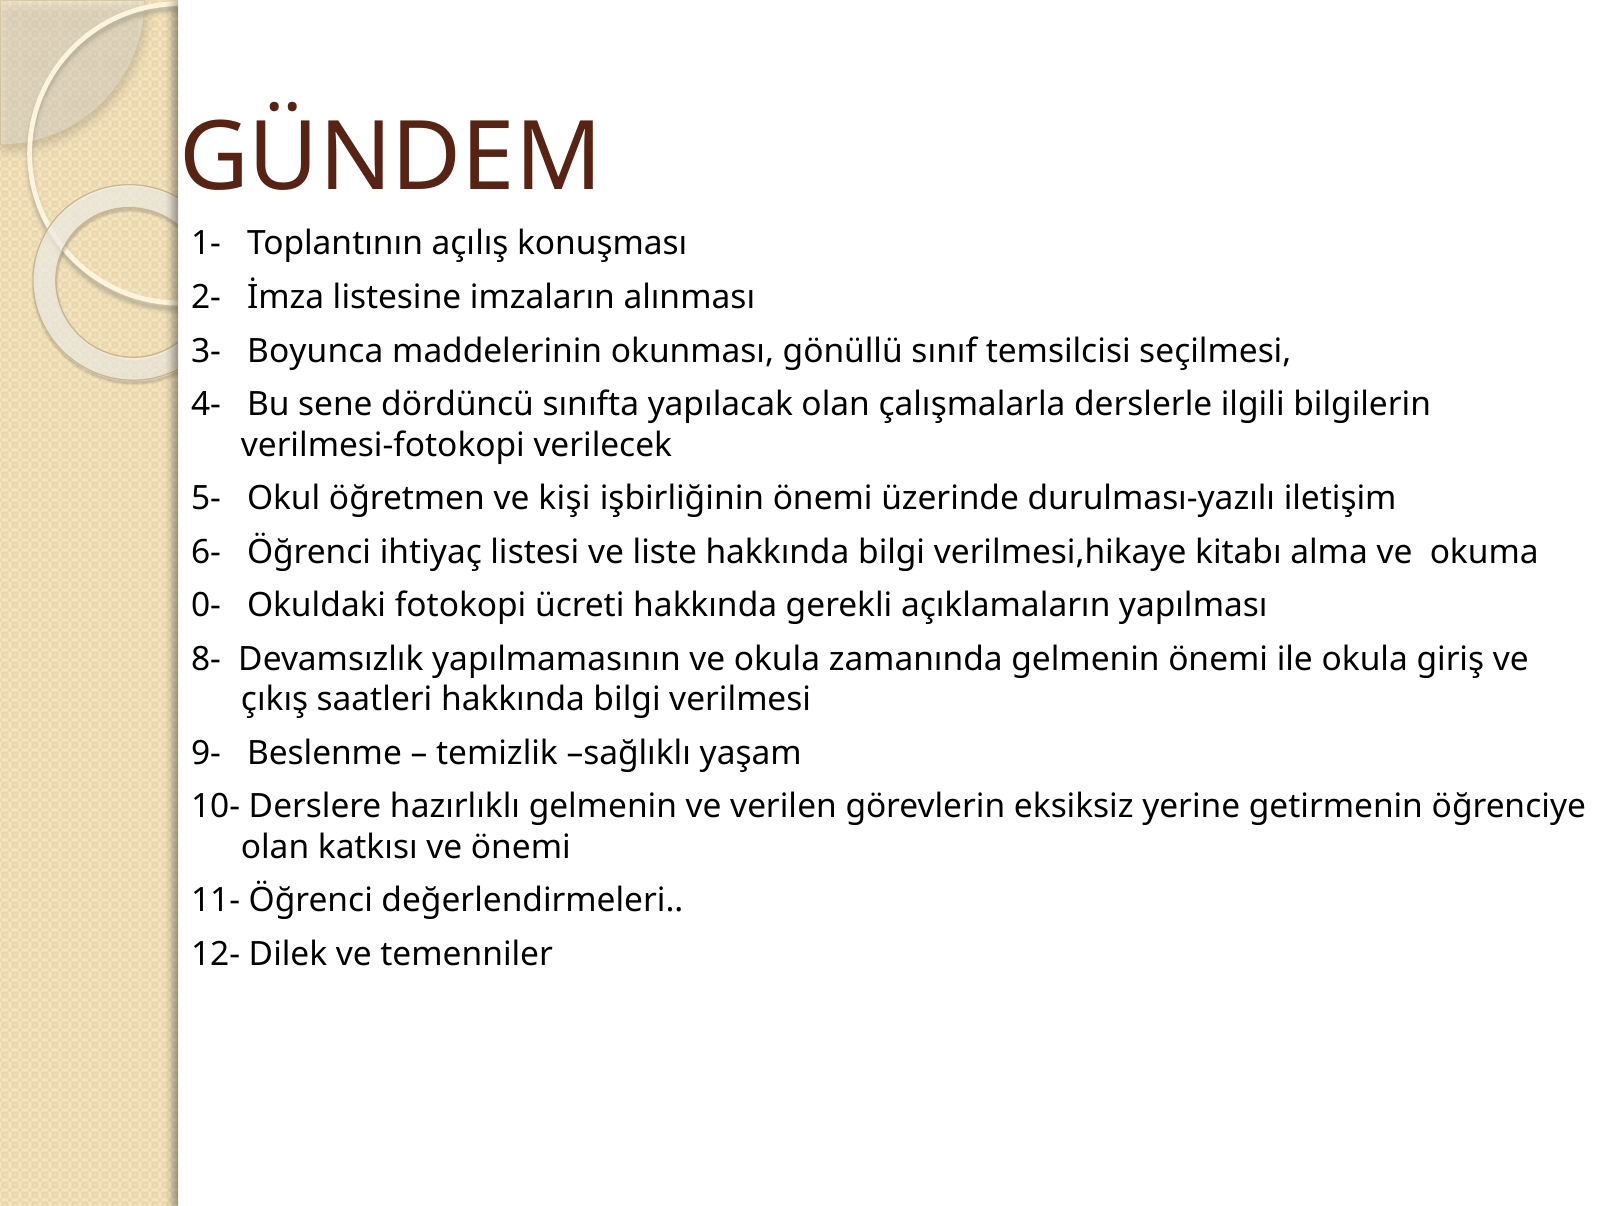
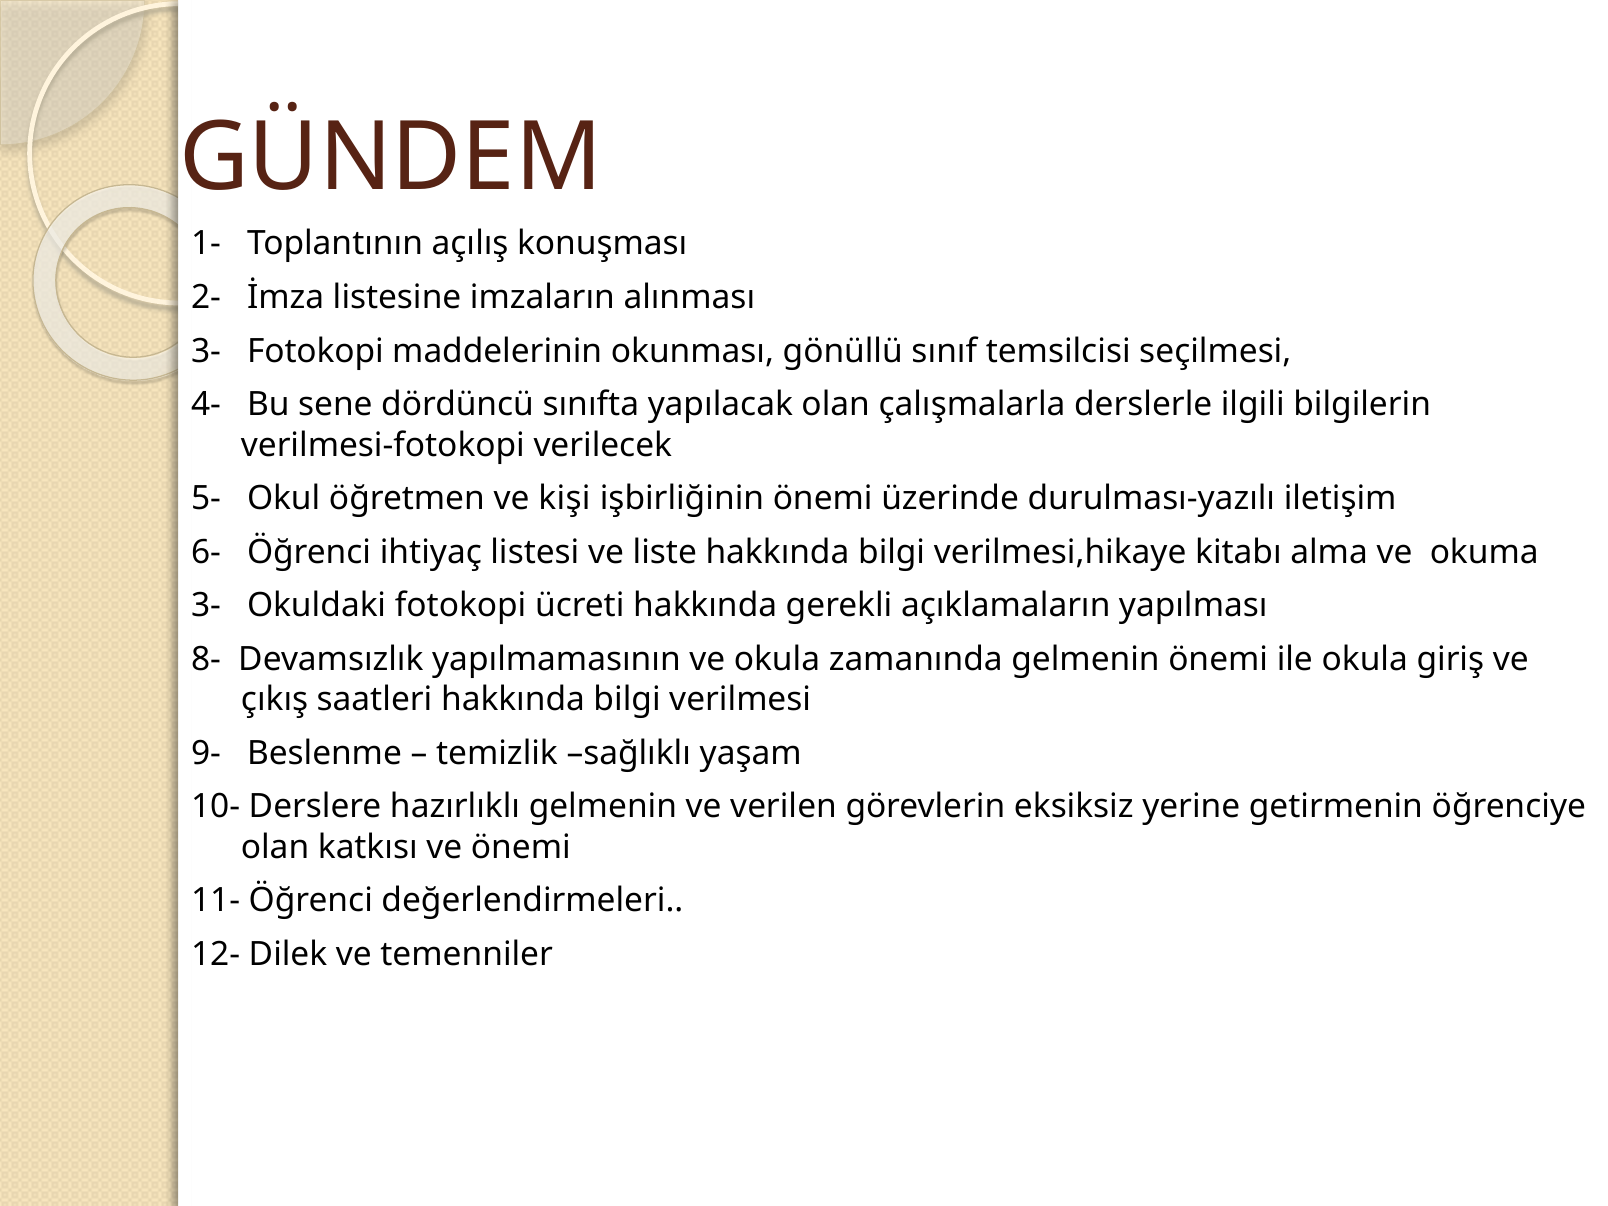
3- Boyunca: Boyunca -> Fotokopi
0- at (206, 606): 0- -> 3-
